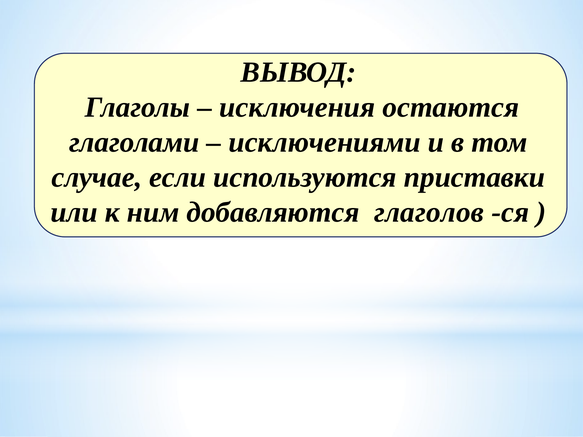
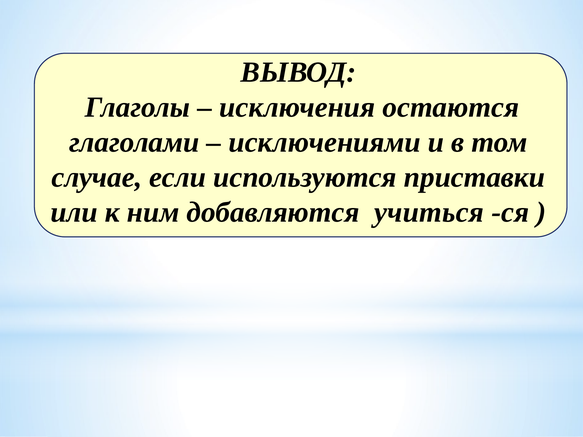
глаголов: глаголов -> учиться
